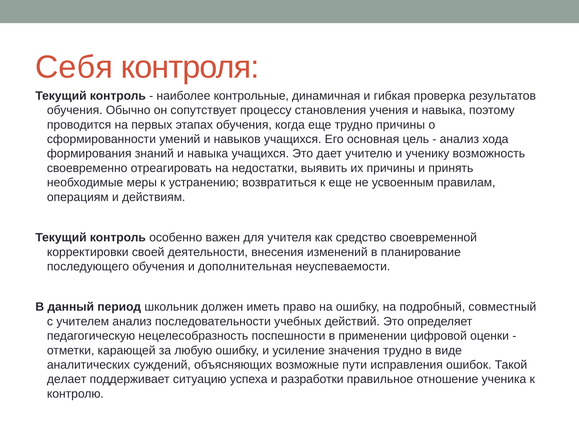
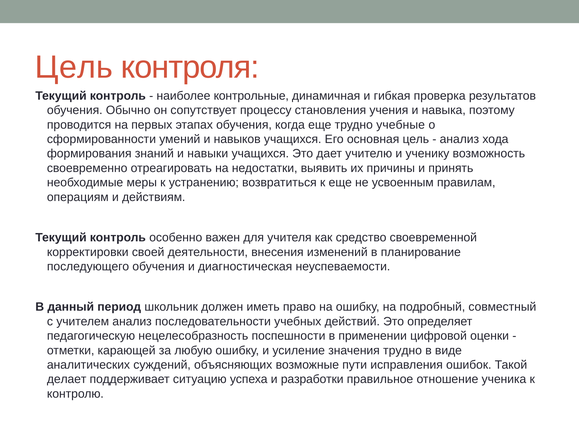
Себя at (74, 67): Себя -> Цель
трудно причины: причины -> учебные
знаний и навыка: навыка -> навыки
дополнительная: дополнительная -> диагностическая
